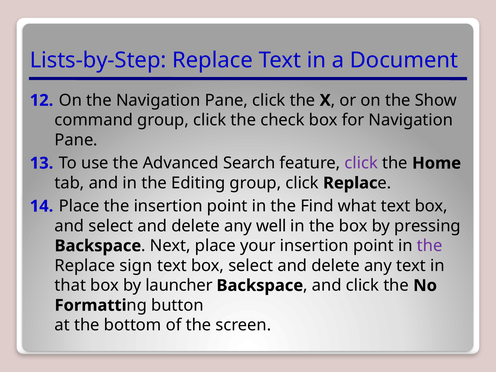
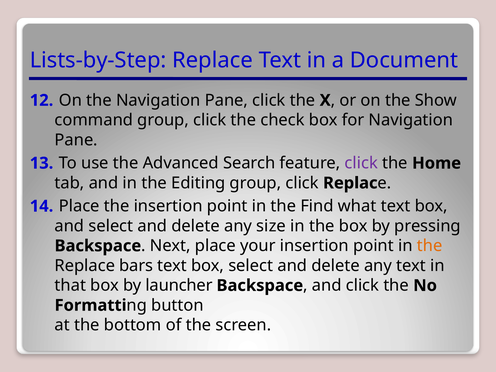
well: well -> size
the at (430, 246) colour: purple -> orange
sign: sign -> bars
